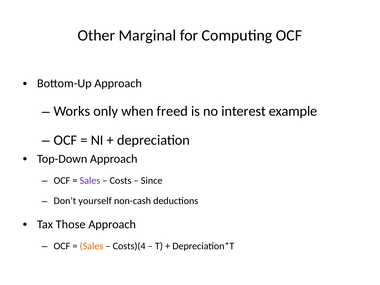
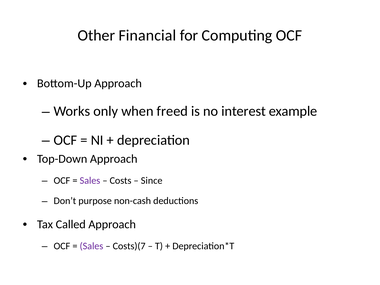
Marginal: Marginal -> Financial
yourself: yourself -> purpose
Those: Those -> Called
Sales at (91, 246) colour: orange -> purple
Costs)(4: Costs)(4 -> Costs)(7
